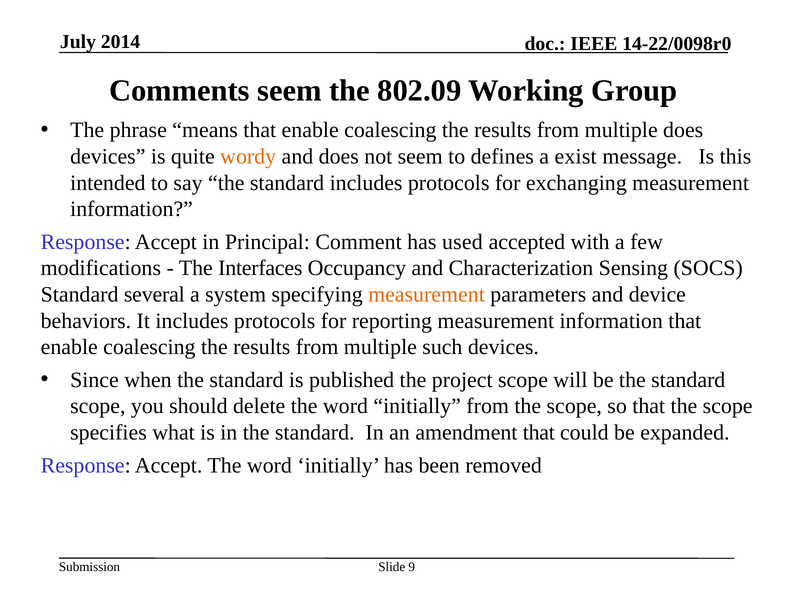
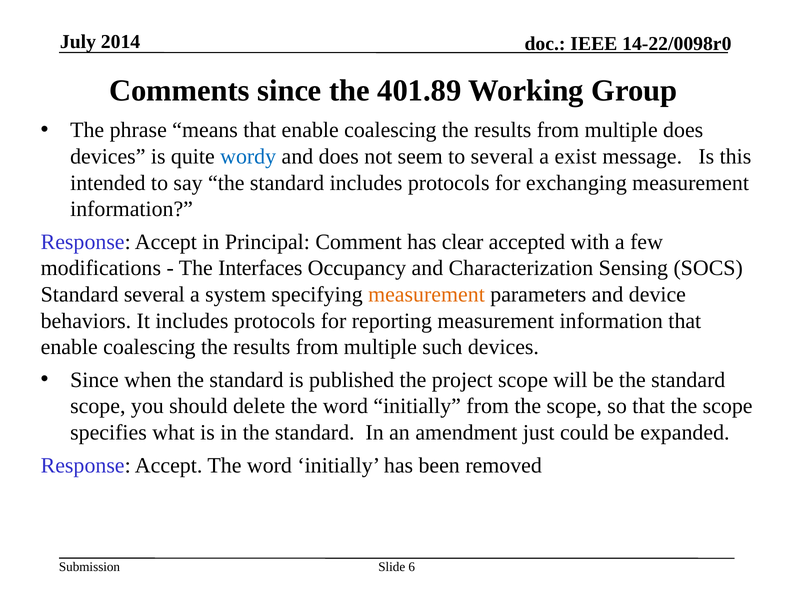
Comments seem: seem -> since
802.09: 802.09 -> 401.89
wordy colour: orange -> blue
to defines: defines -> several
used: used -> clear
amendment that: that -> just
9: 9 -> 6
